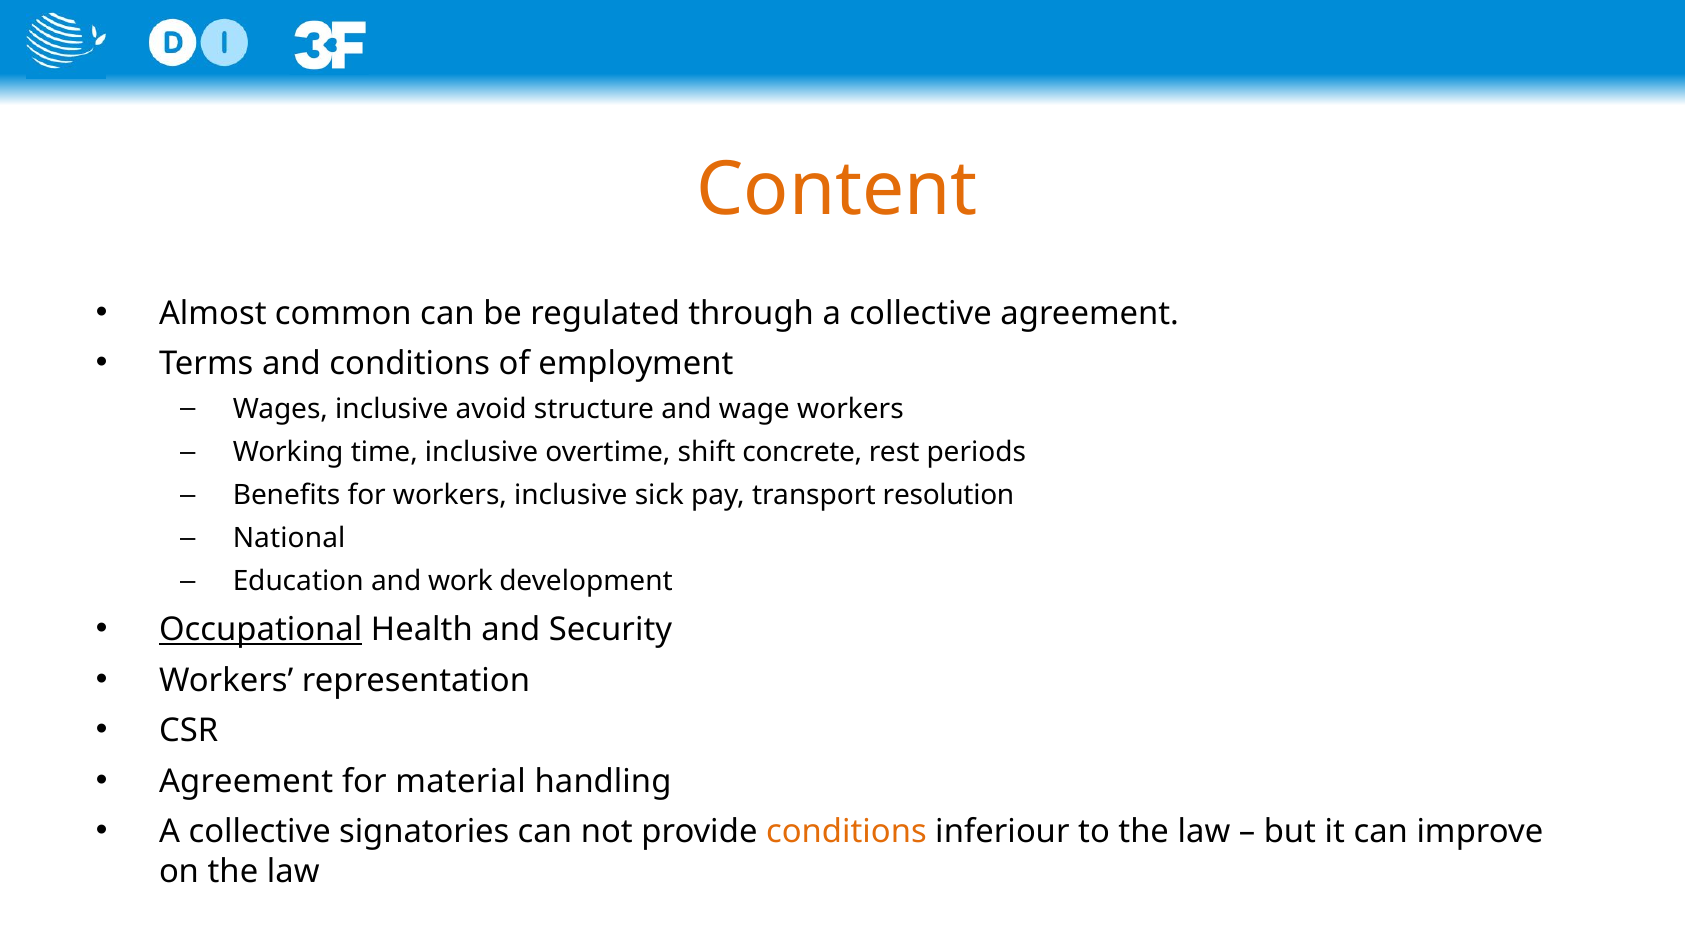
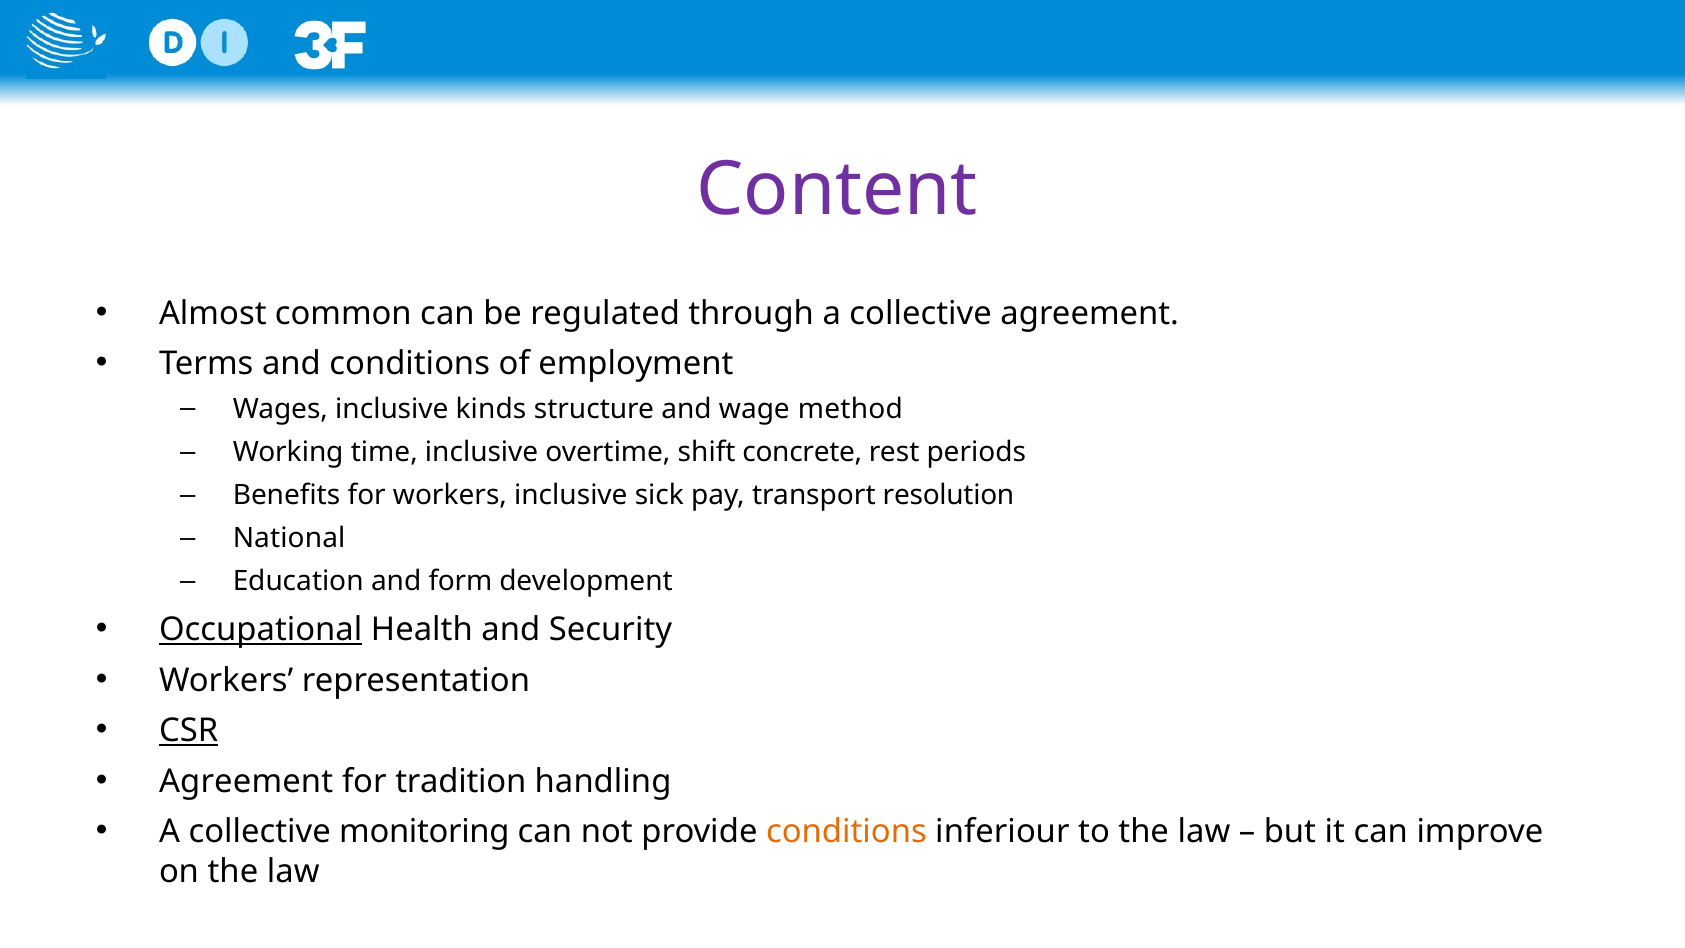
Content colour: orange -> purple
avoid: avoid -> kinds
wage workers: workers -> method
work: work -> form
CSR underline: none -> present
material: material -> tradition
signatories: signatories -> monitoring
